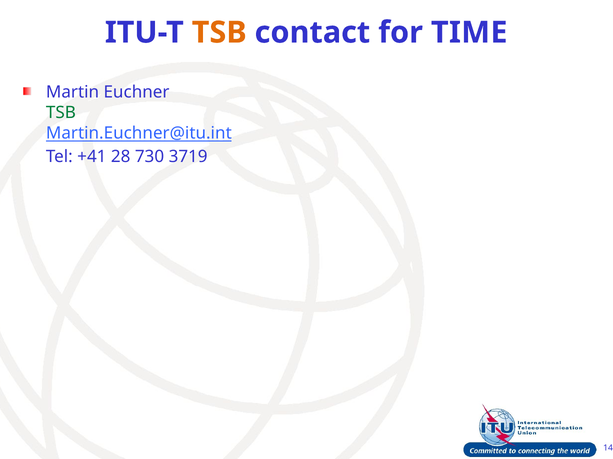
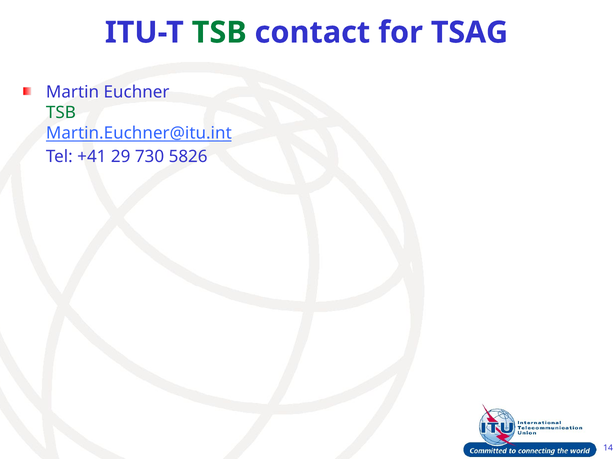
TSB at (219, 33) colour: orange -> green
TIME: TIME -> TSAG
28: 28 -> 29
3719: 3719 -> 5826
